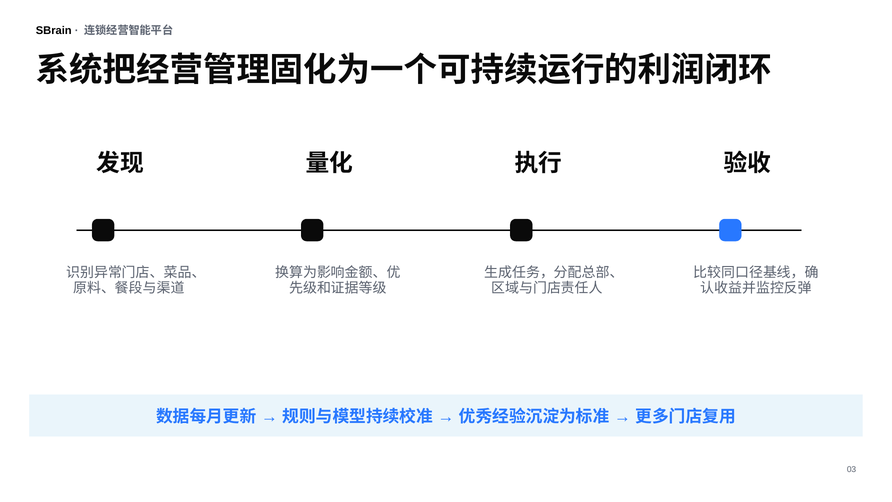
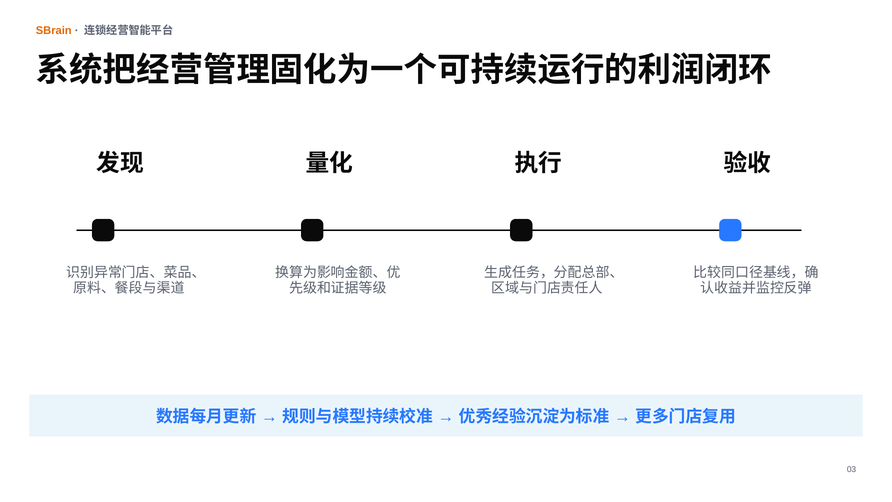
SBrain colour: black -> orange
